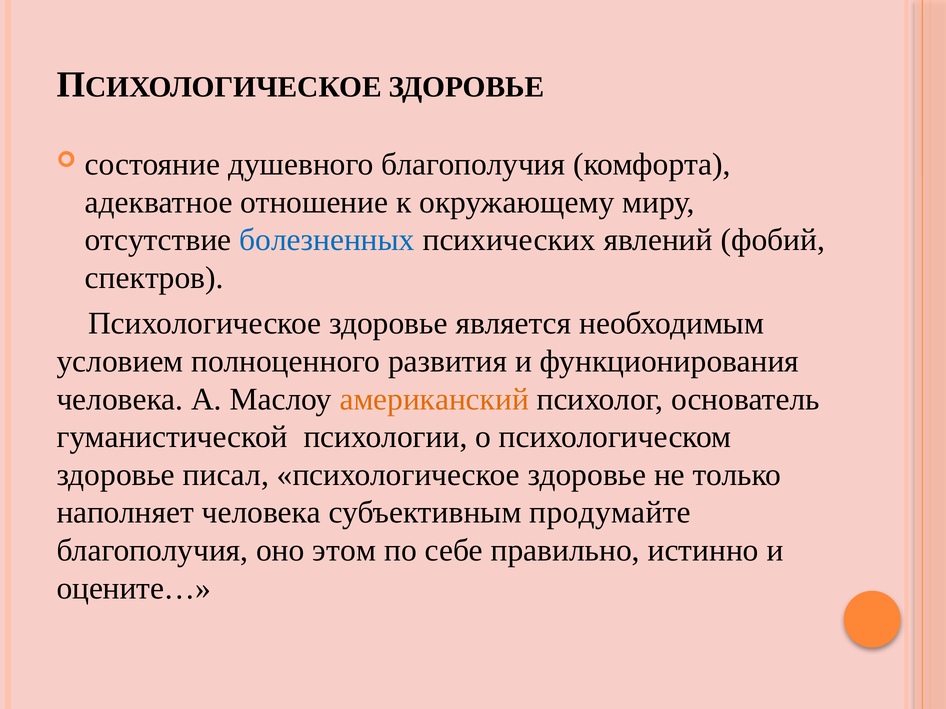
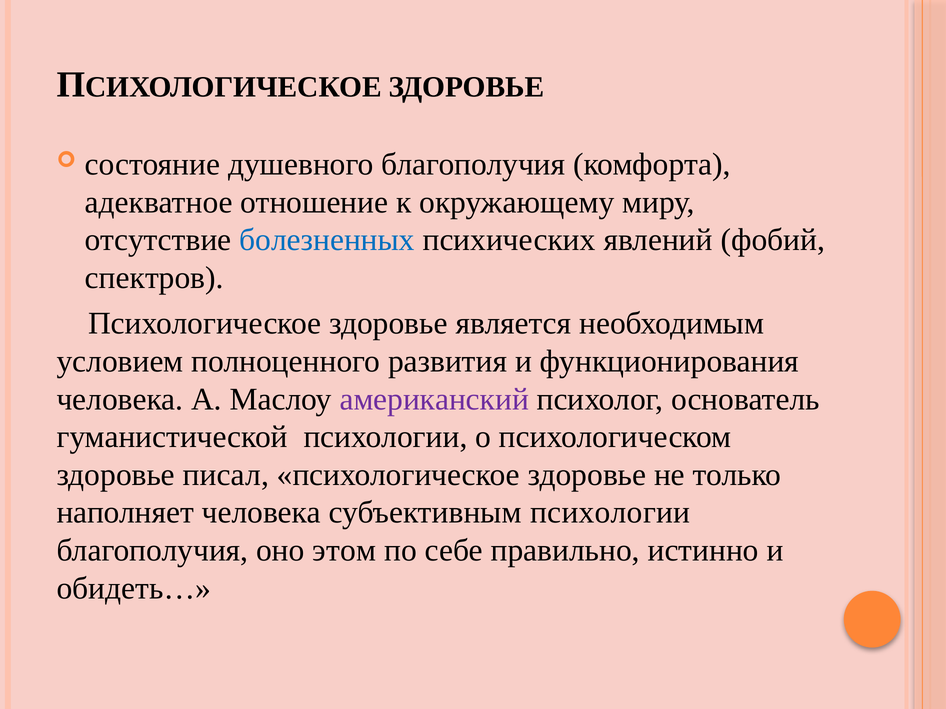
американский colour: orange -> purple
субъективным продумайте: продумайте -> психологии
оцените…: оцените… -> обидеть…
